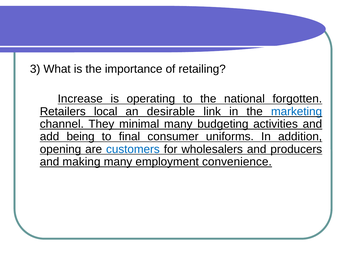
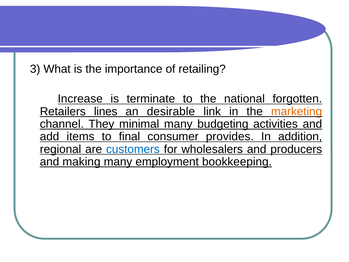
operating: operating -> terminate
local: local -> lines
marketing colour: blue -> orange
being: being -> items
uniforms: uniforms -> provides
opening: opening -> regional
convenience: convenience -> bookkeeping
